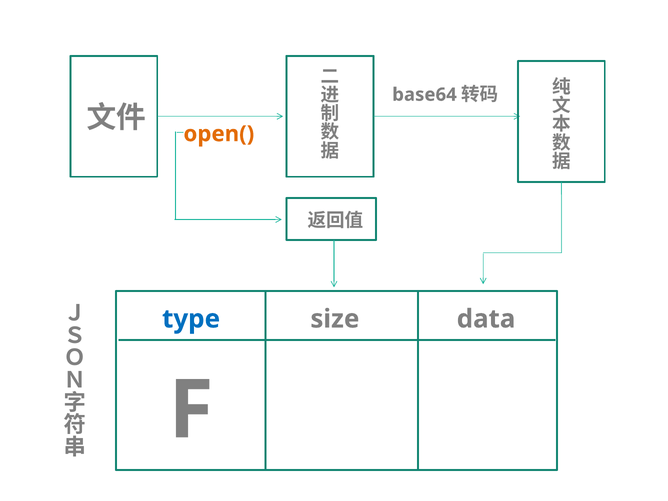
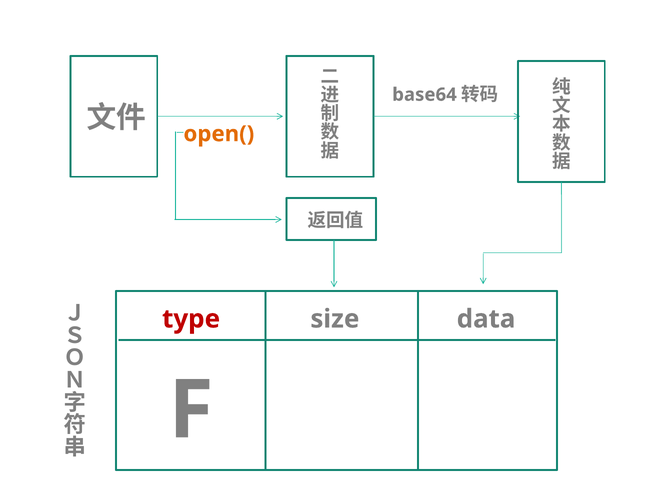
type colour: blue -> red
